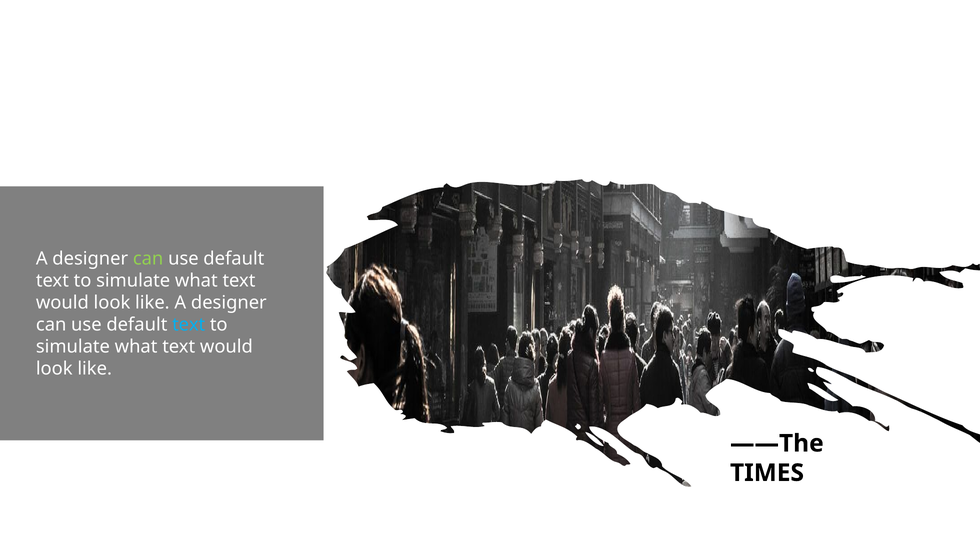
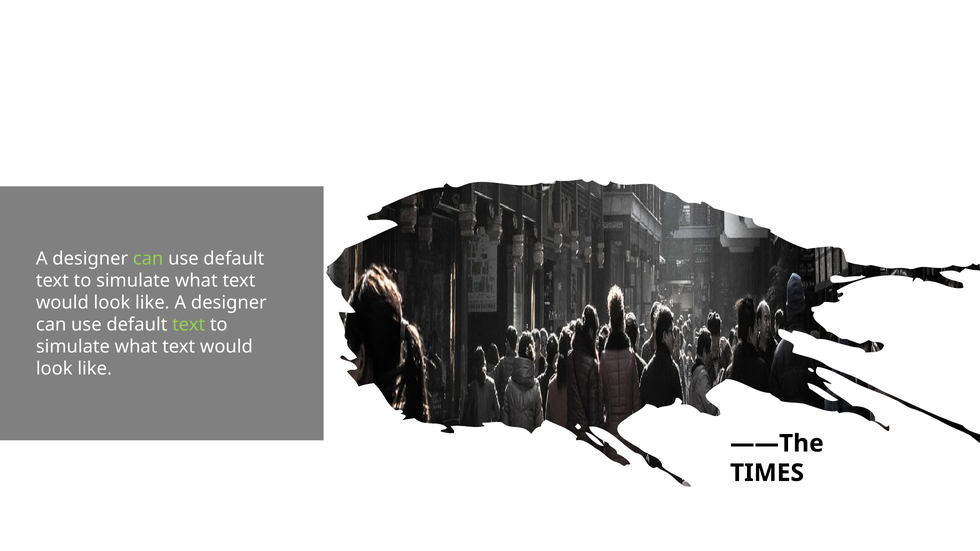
text at (189, 325) colour: light blue -> light green
